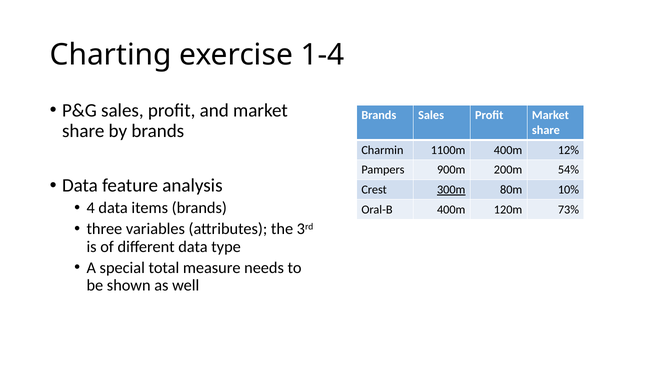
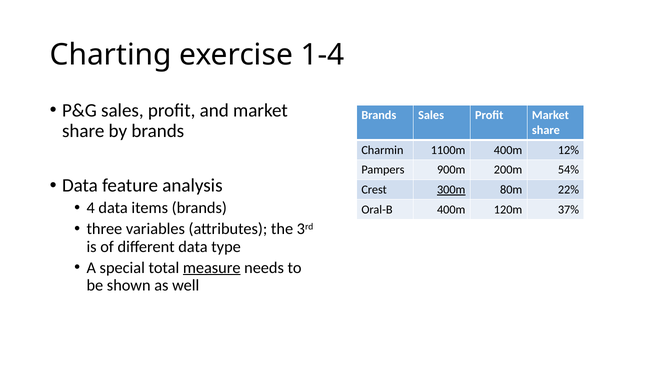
10%: 10% -> 22%
73%: 73% -> 37%
measure underline: none -> present
